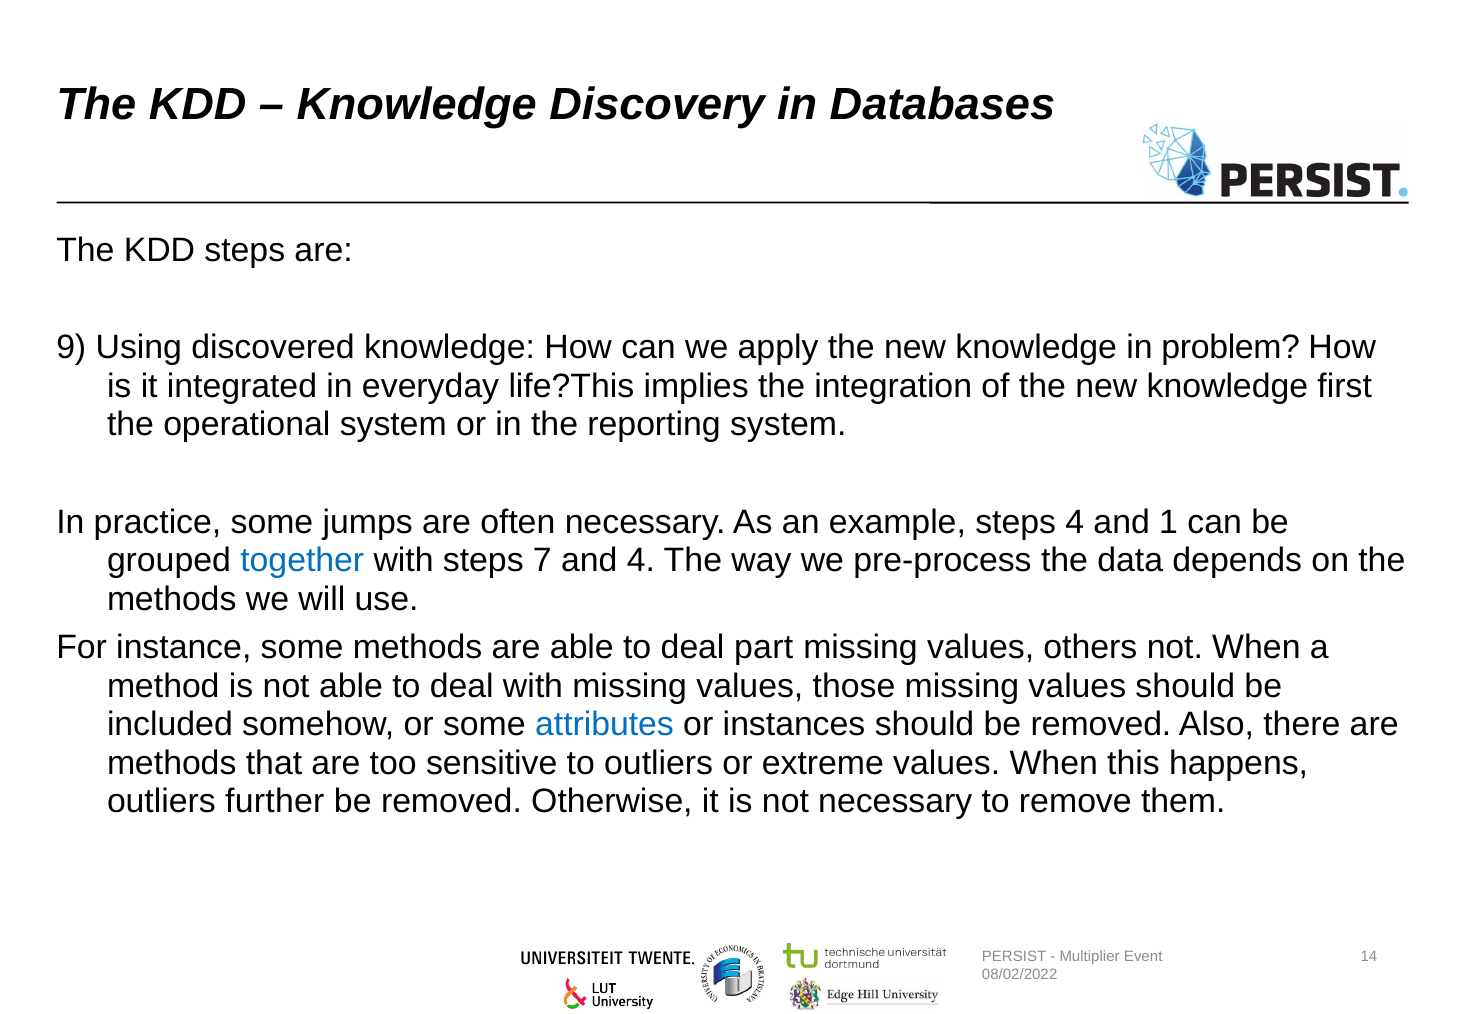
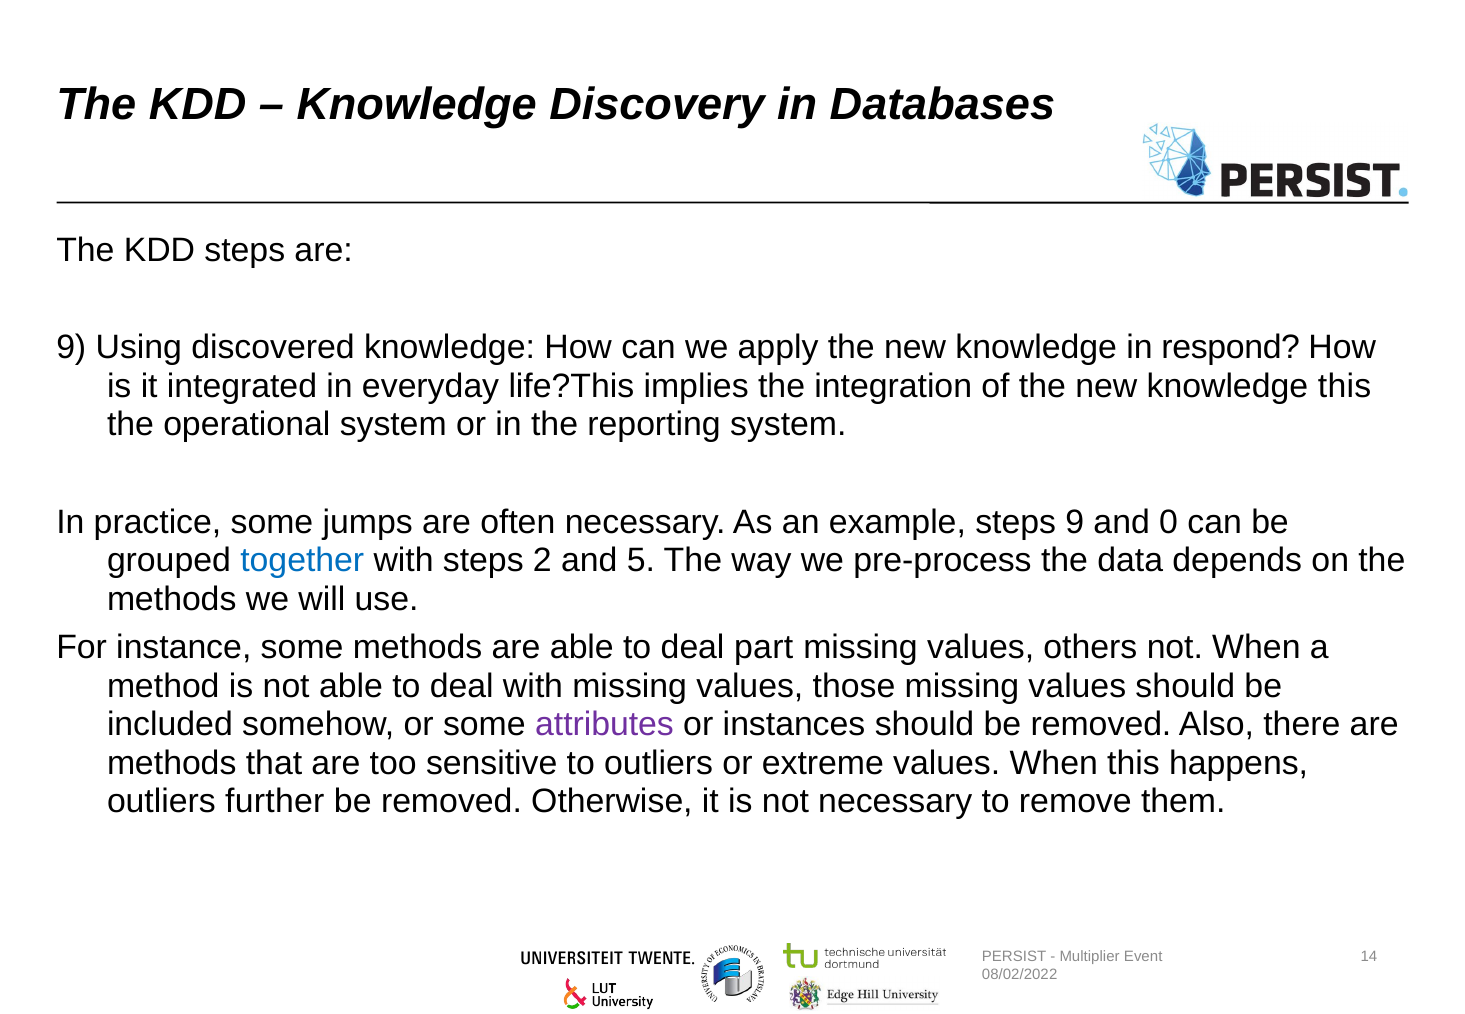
problem: problem -> respond
knowledge first: first -> this
steps 4: 4 -> 9
1: 1 -> 0
7: 7 -> 2
and 4: 4 -> 5
attributes colour: blue -> purple
